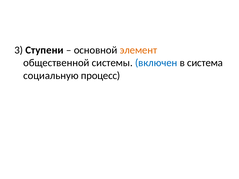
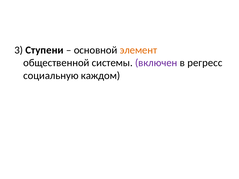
включен colour: blue -> purple
система: система -> регресс
процесс: процесс -> каждом
